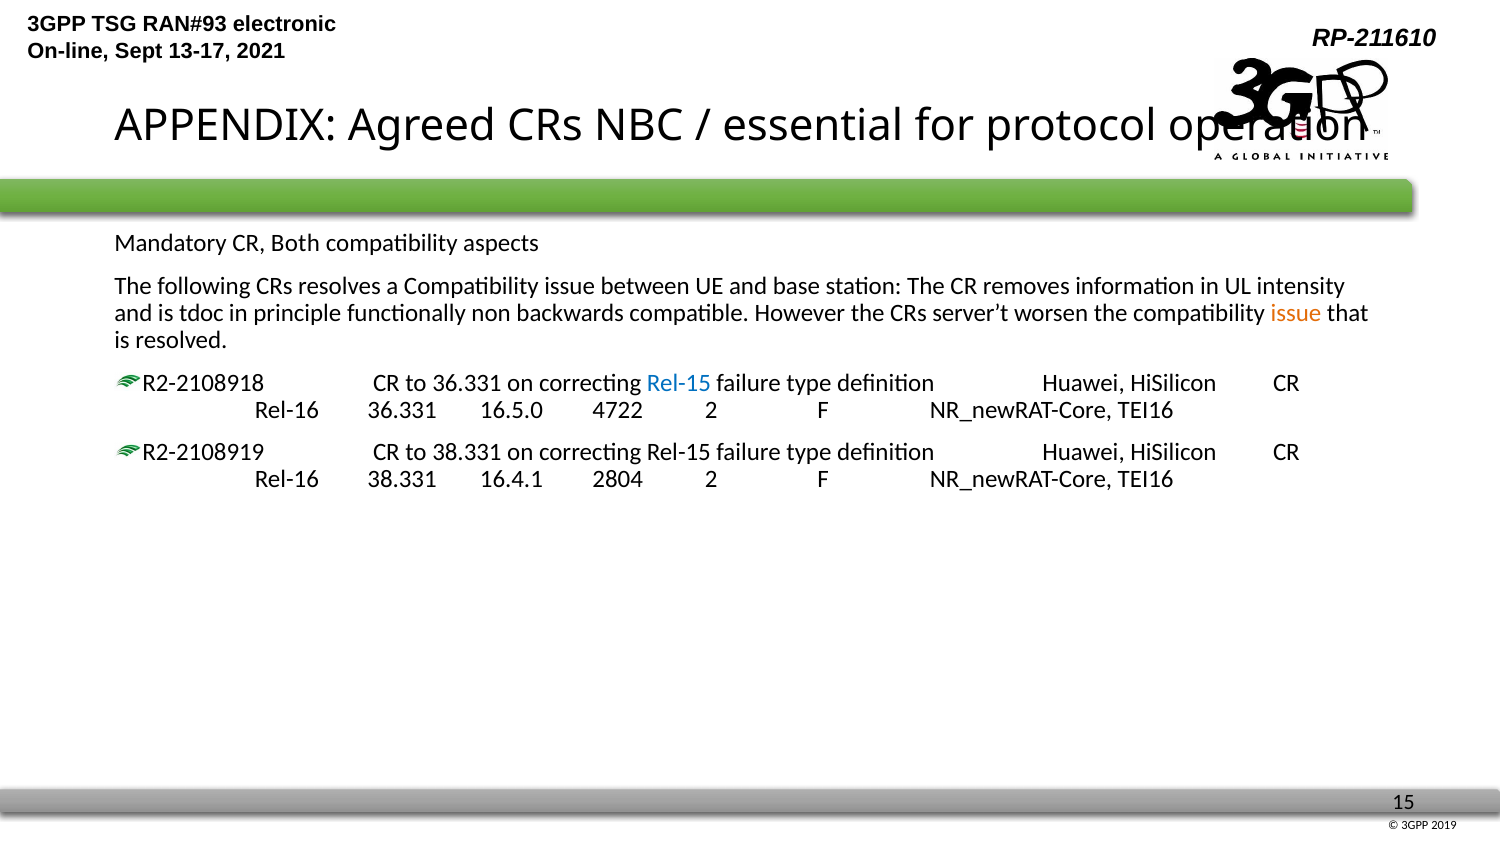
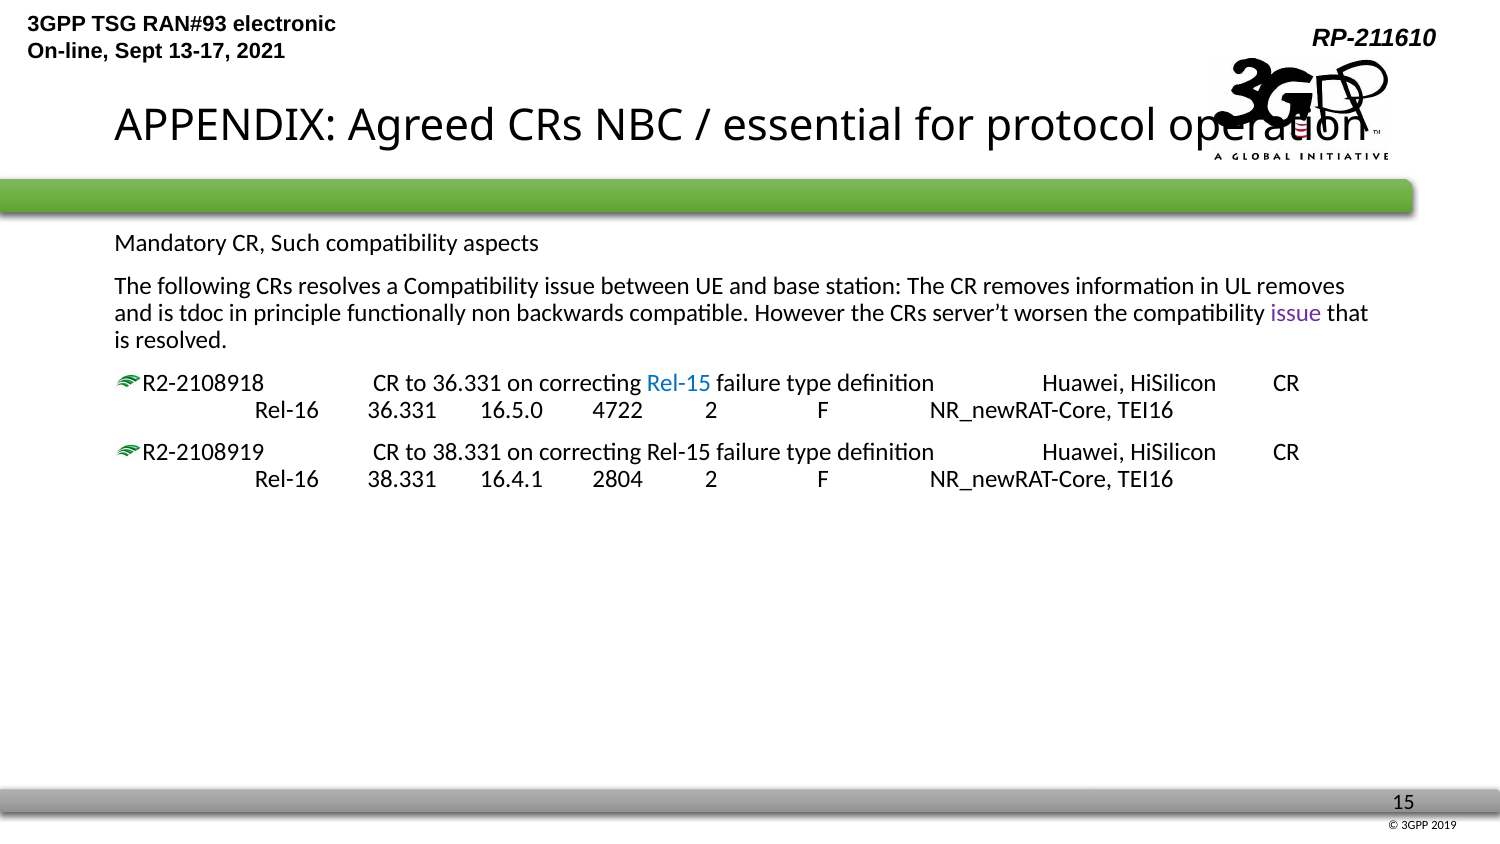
Both: Both -> Such
UL intensity: intensity -> removes
issue at (1296, 313) colour: orange -> purple
